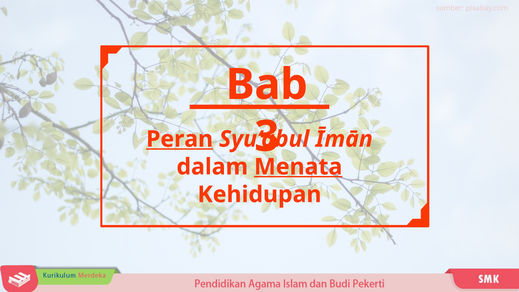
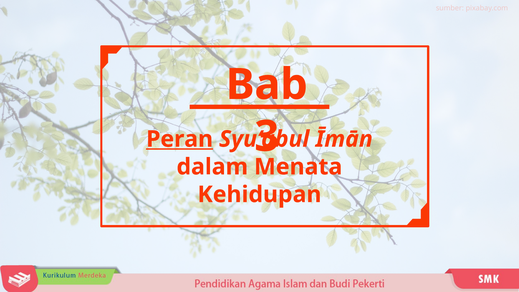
Menata underline: present -> none
